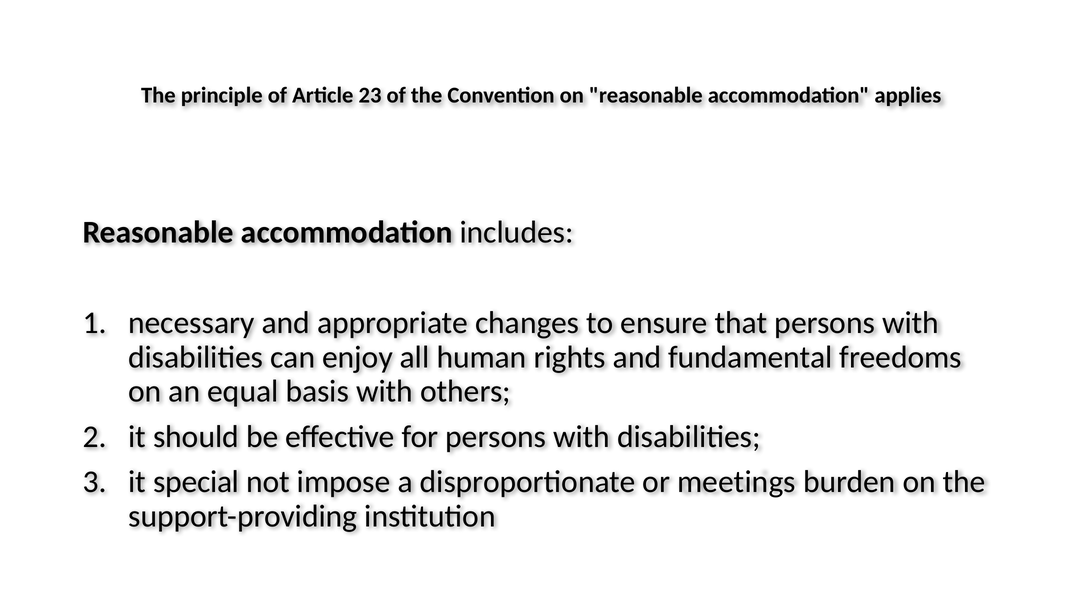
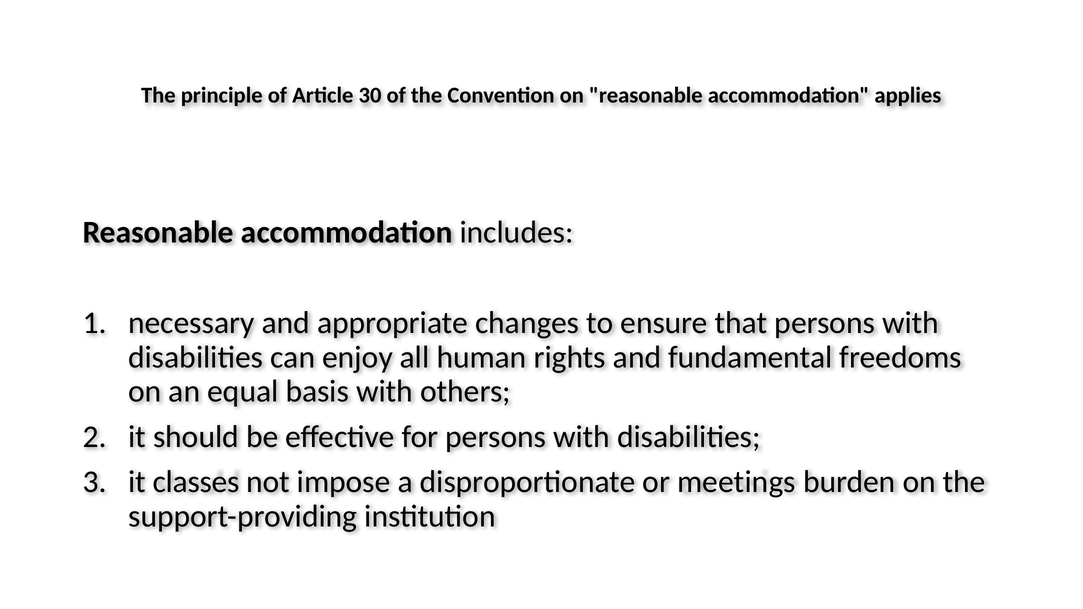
23: 23 -> 30
special: special -> classes
